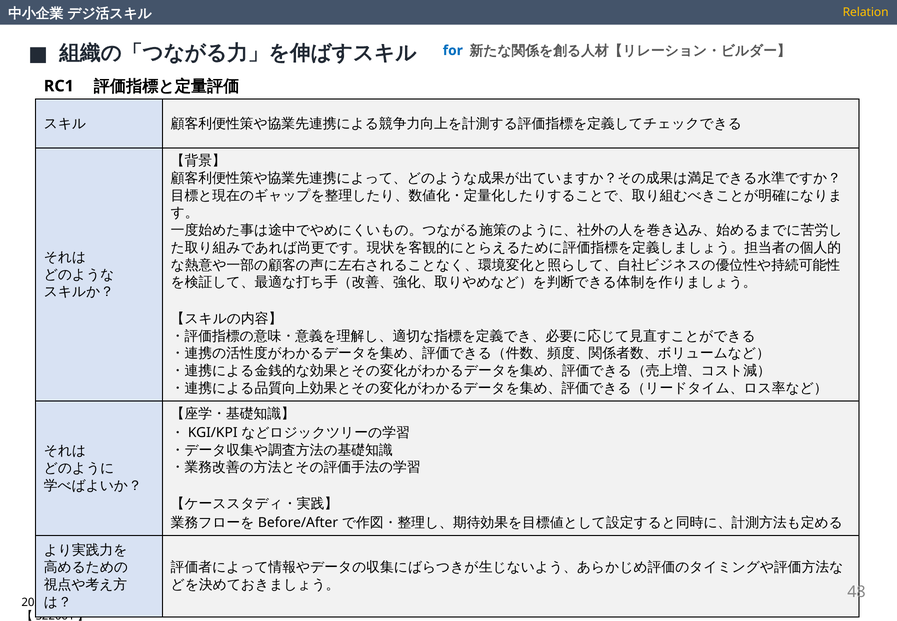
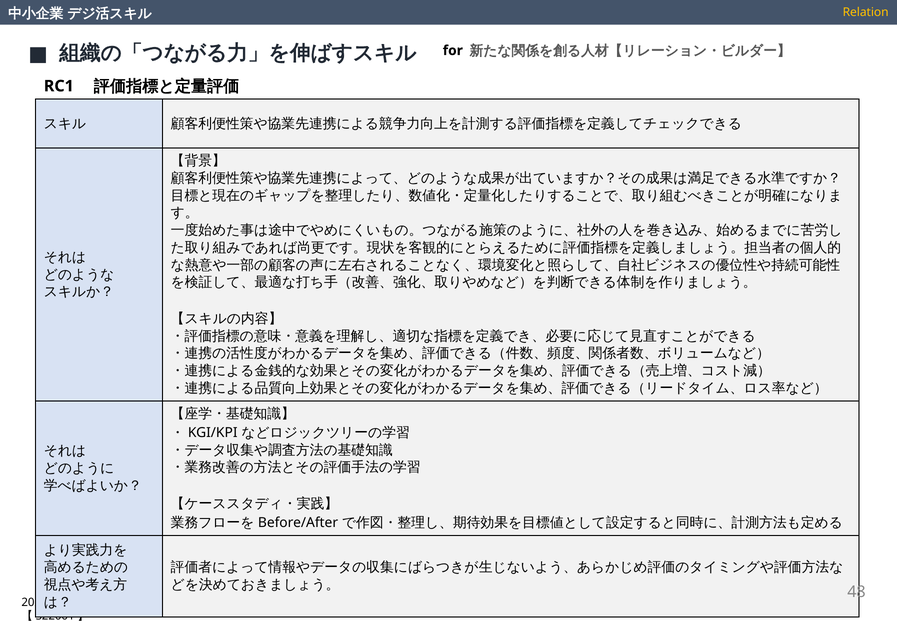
for colour: blue -> black
